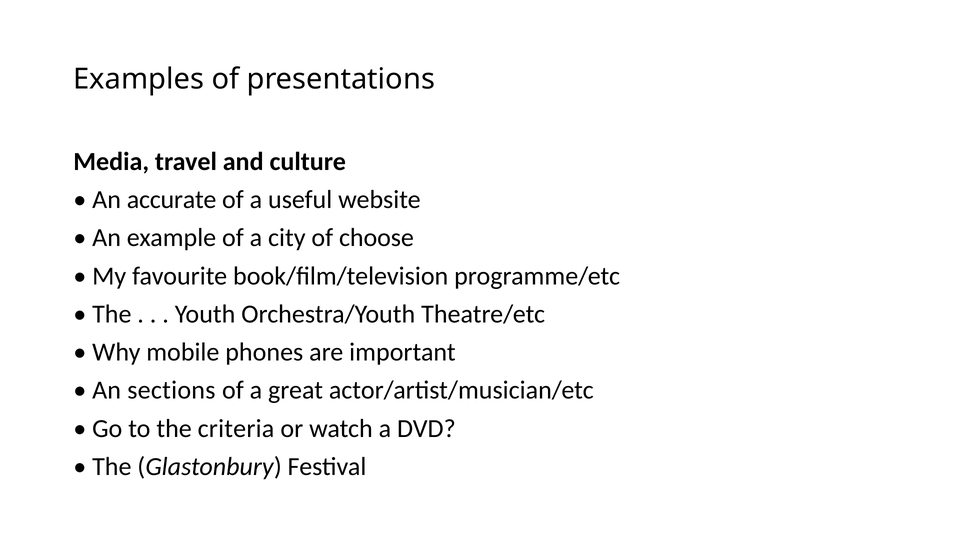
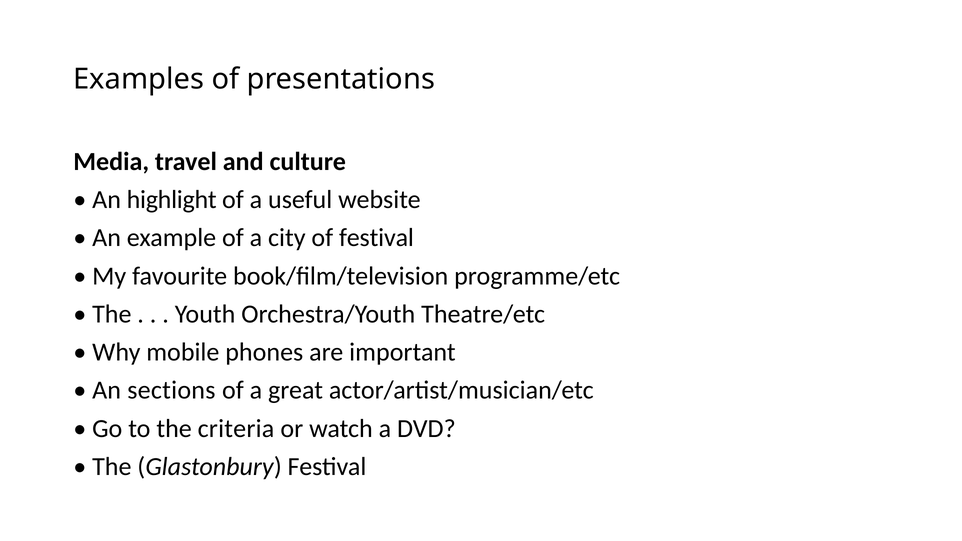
accurate: accurate -> highlight
of choose: choose -> festival
